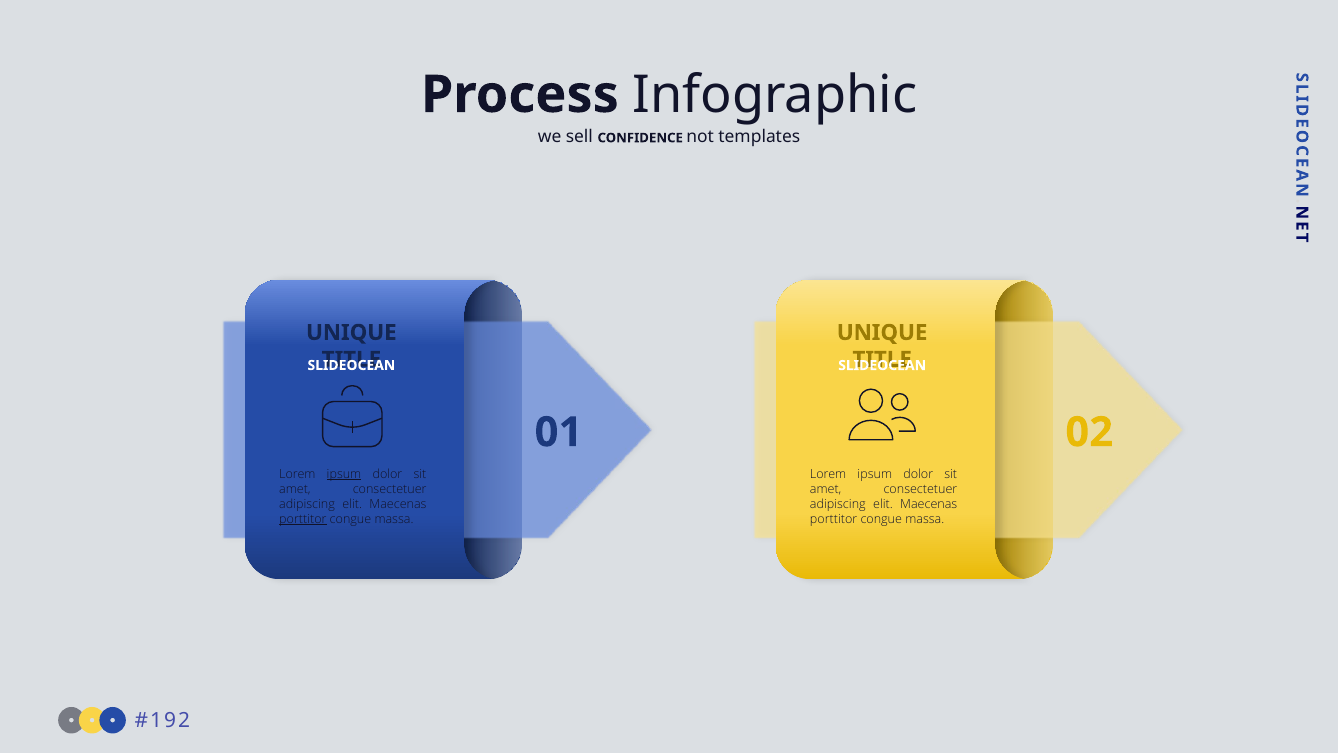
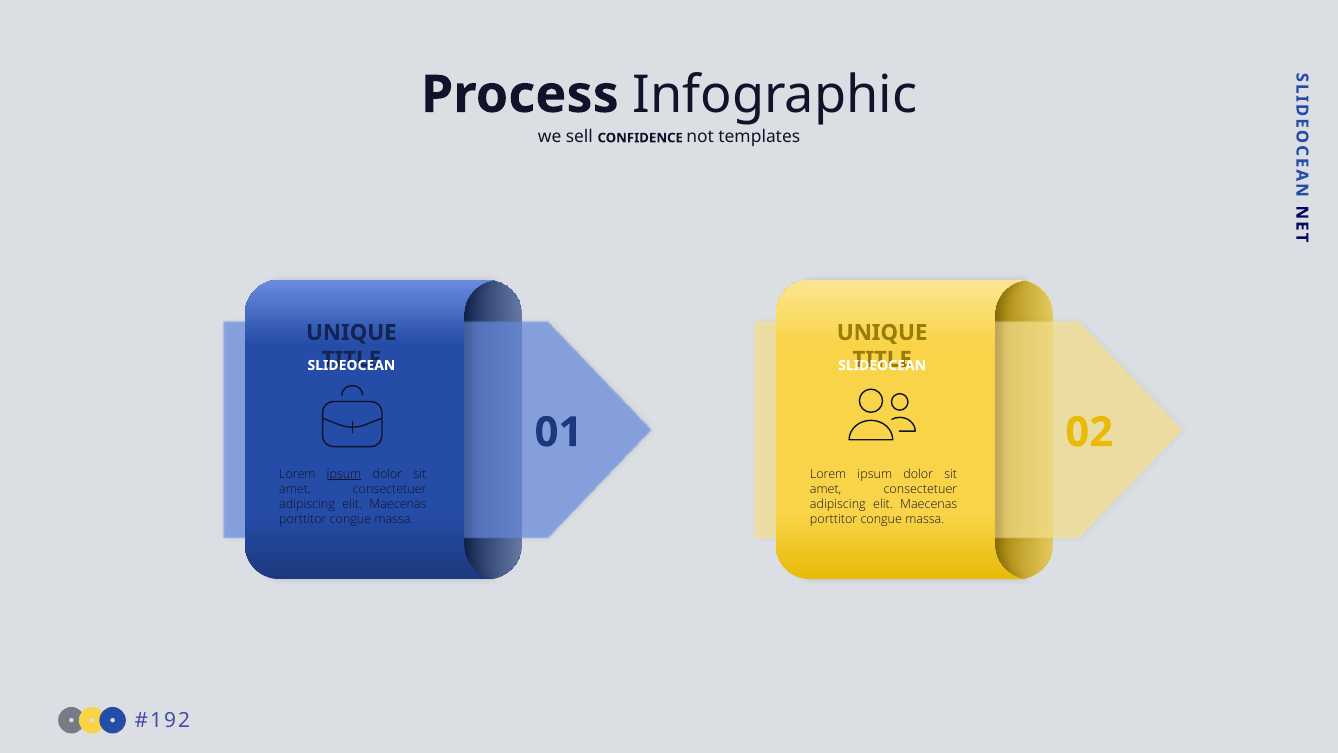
porttitor at (303, 519) underline: present -> none
